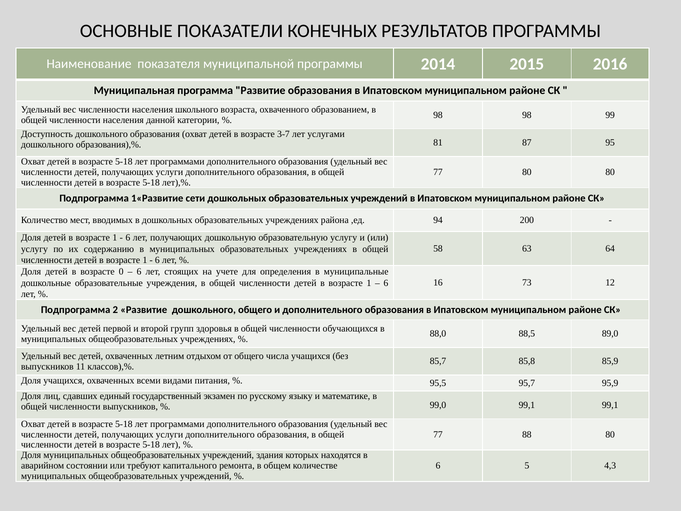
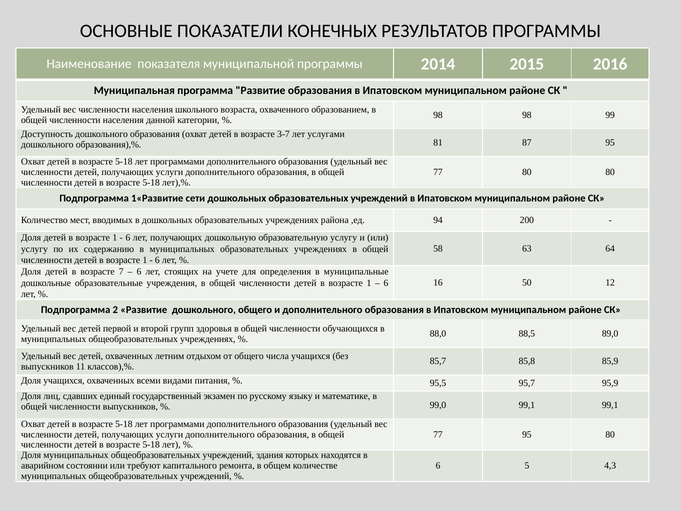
0: 0 -> 7
73: 73 -> 50
77 88: 88 -> 95
